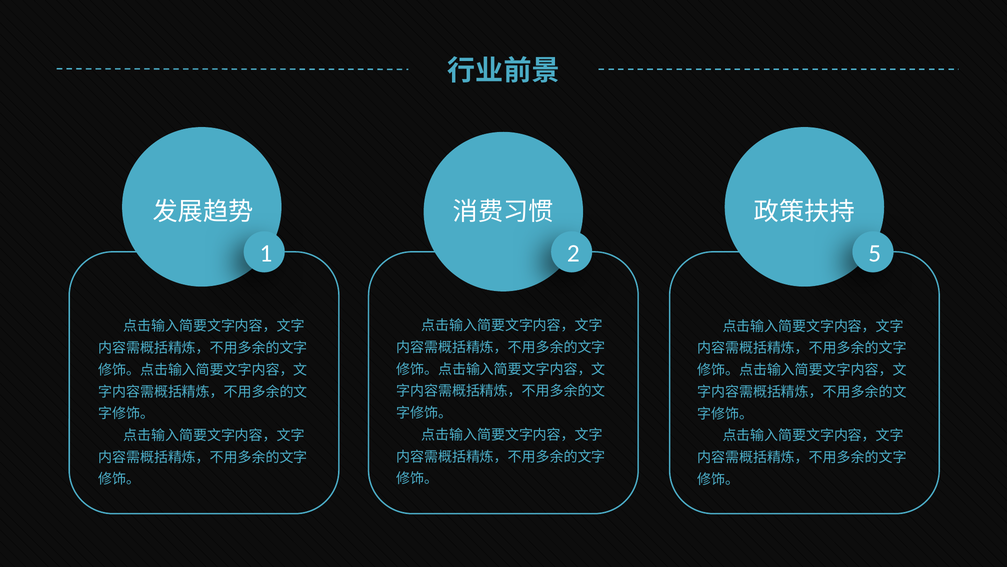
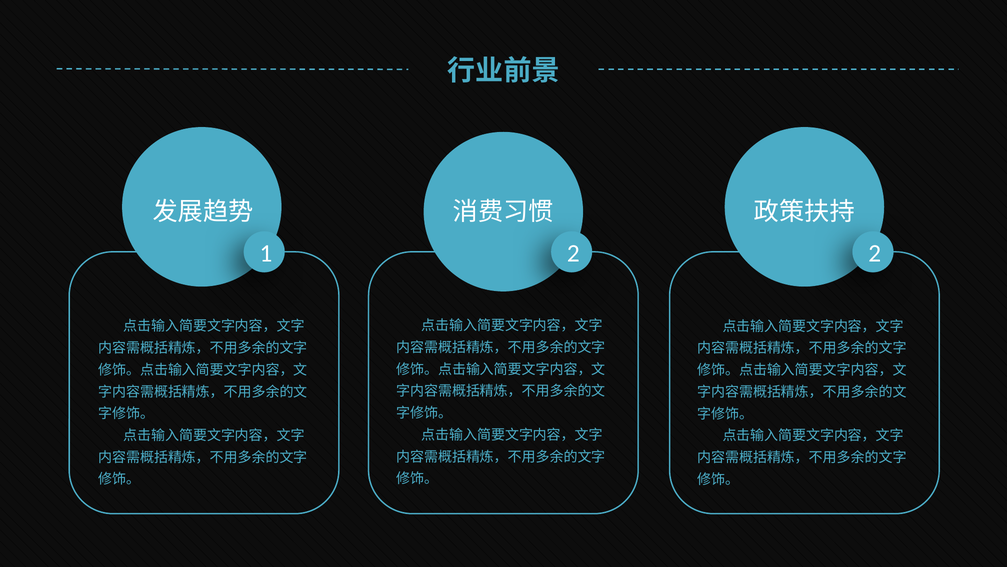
2 5: 5 -> 2
